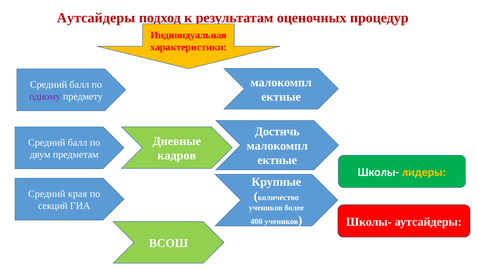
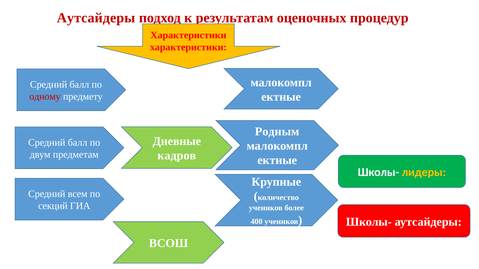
Индивидуальная at (188, 35): Индивидуальная -> Характеристики
одному colour: purple -> red
Достичь: Достичь -> Родным
края: края -> всем
